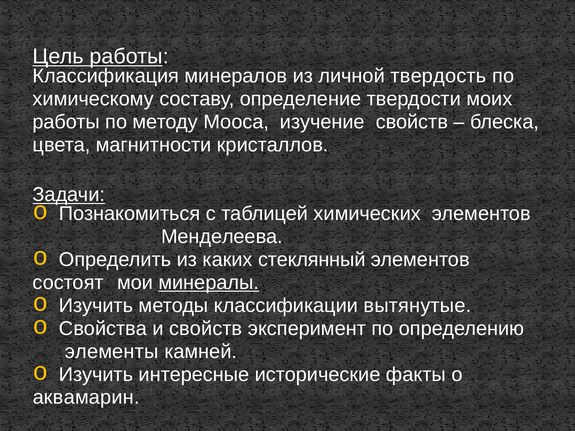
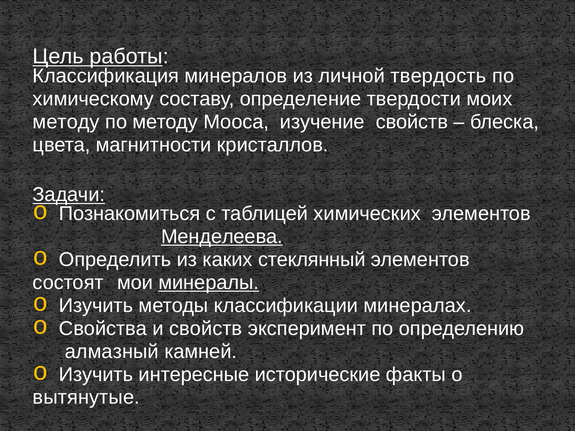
работы at (66, 122): работы -> методу
Менделеева underline: none -> present
вытянутые: вытянутые -> минералах
элементы: элементы -> алмазный
аквамарин: аквамарин -> вытянутые
